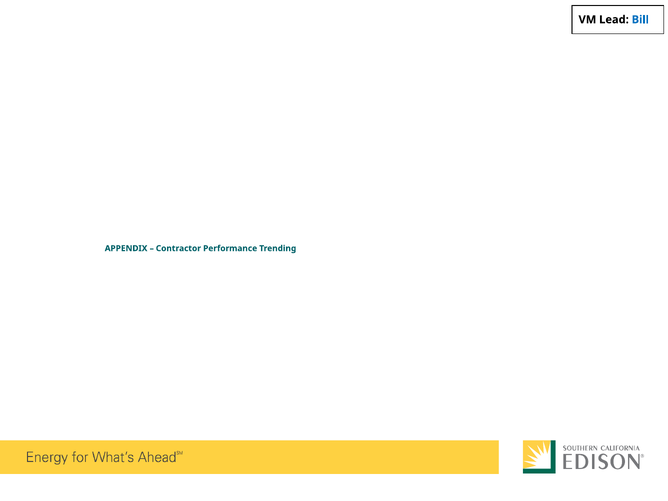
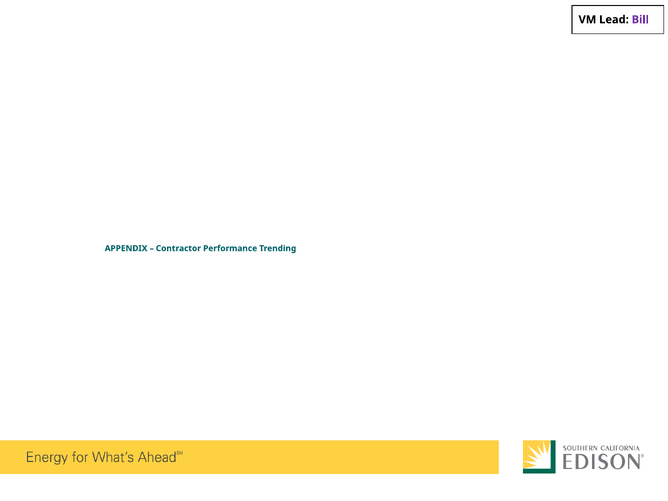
Bill colour: blue -> purple
